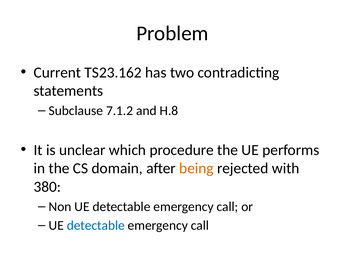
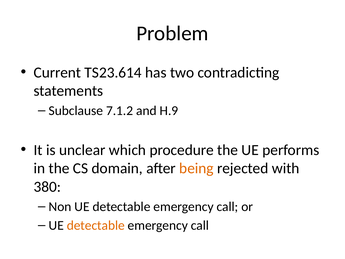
TS23.162: TS23.162 -> TS23.614
H.8: H.8 -> H.9
detectable at (96, 225) colour: blue -> orange
